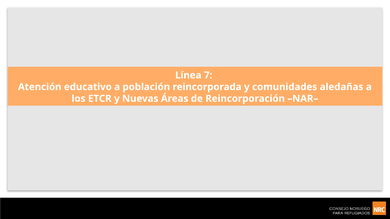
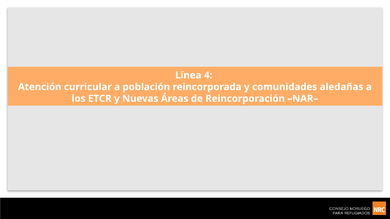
7: 7 -> 4
educativo: educativo -> curricular
